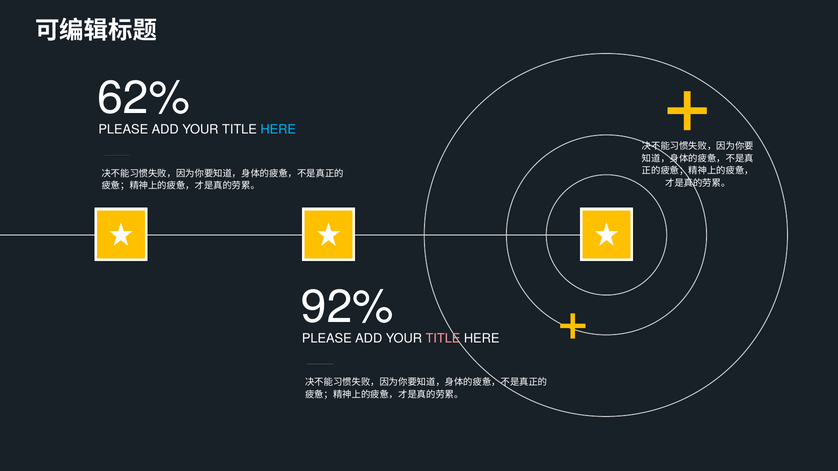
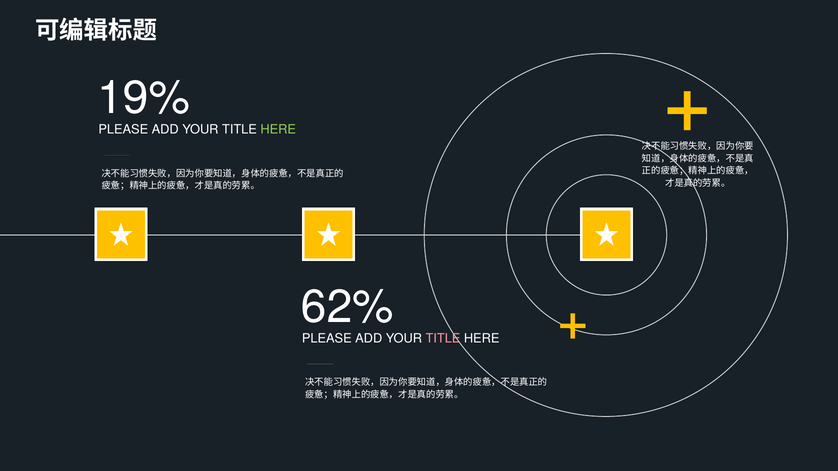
62%: 62% -> 19%
HERE at (278, 130) colour: light blue -> light green
92%: 92% -> 62%
